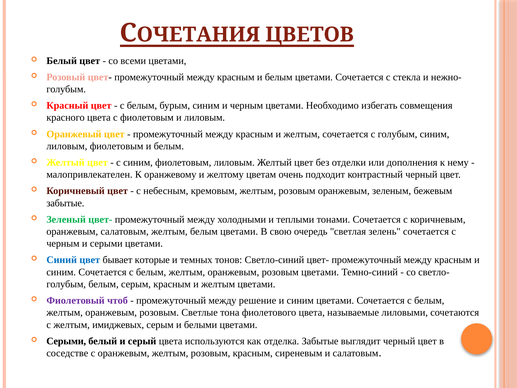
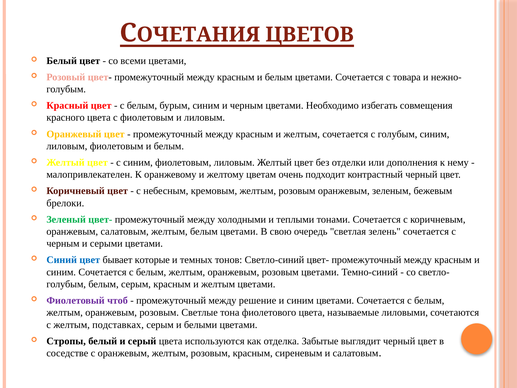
стекла: стекла -> товара
забытые at (65, 203): забытые -> брелоки
имиджевых: имиджевых -> подставках
Серыми at (66, 341): Серыми -> Стропы
